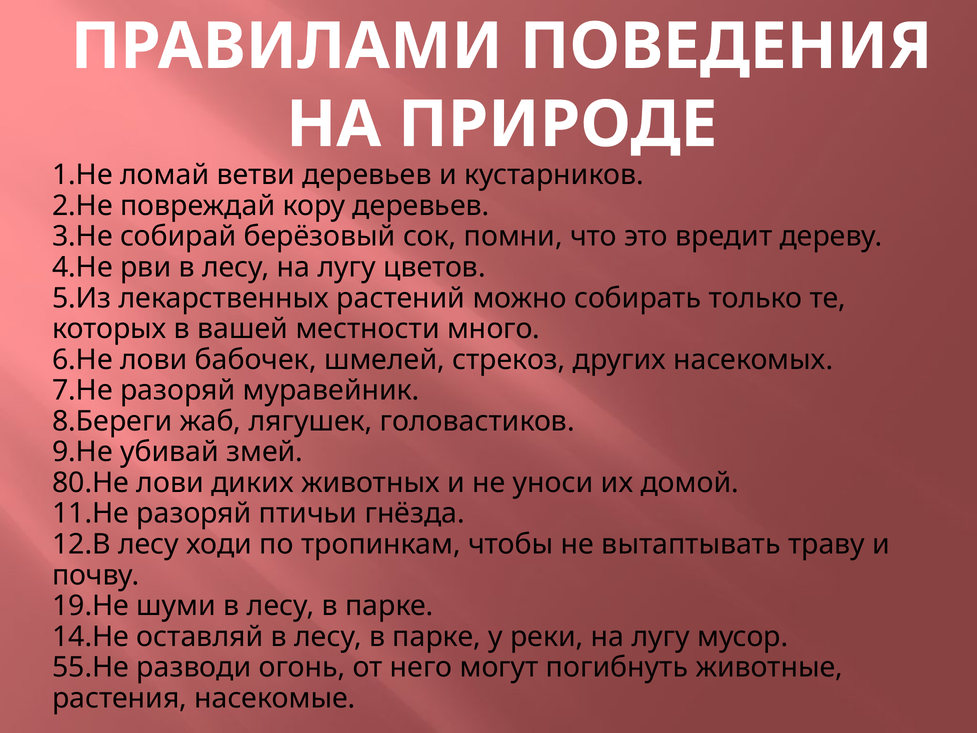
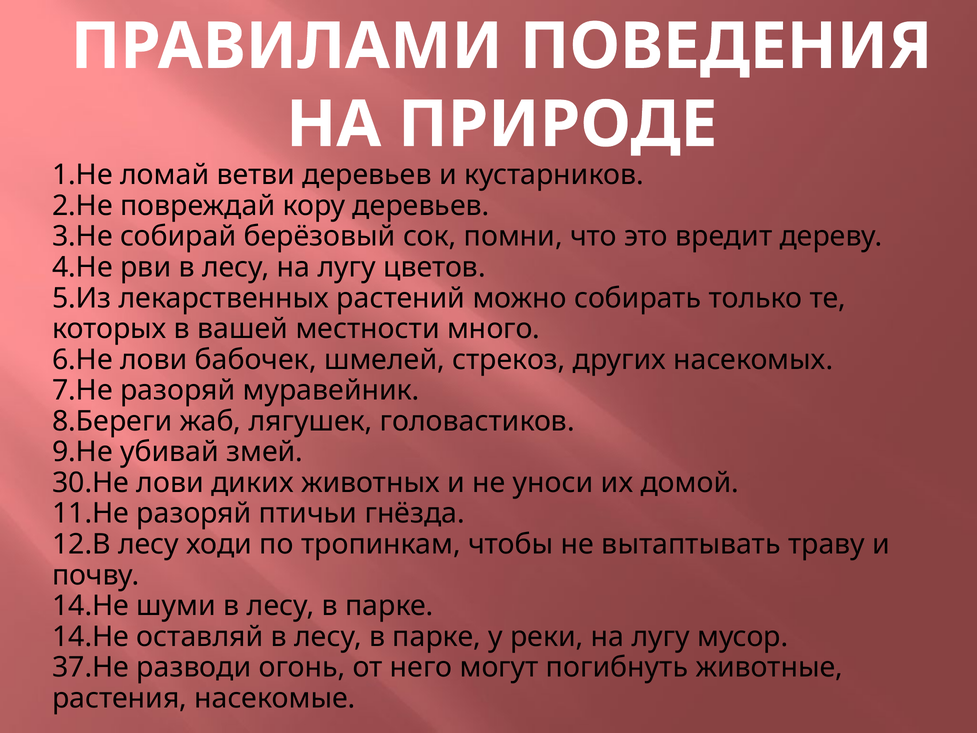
80.Не: 80.Не -> 30.Не
19.Не at (91, 606): 19.Не -> 14.Не
55.Не: 55.Не -> 37.Не
